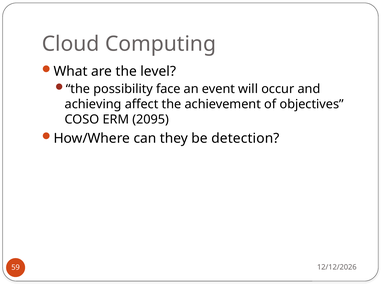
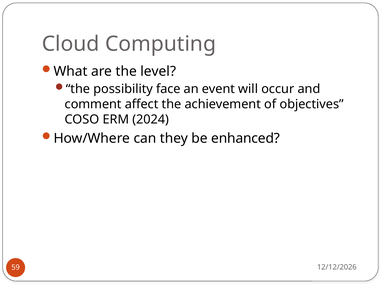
achieving: achieving -> comment
2095: 2095 -> 2024
detection: detection -> enhanced
